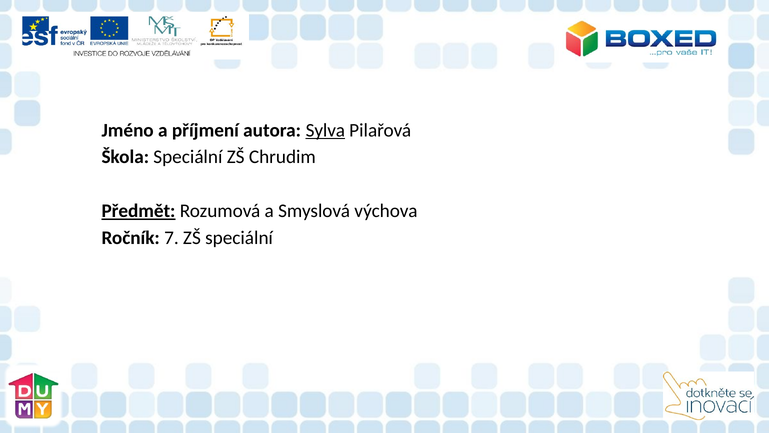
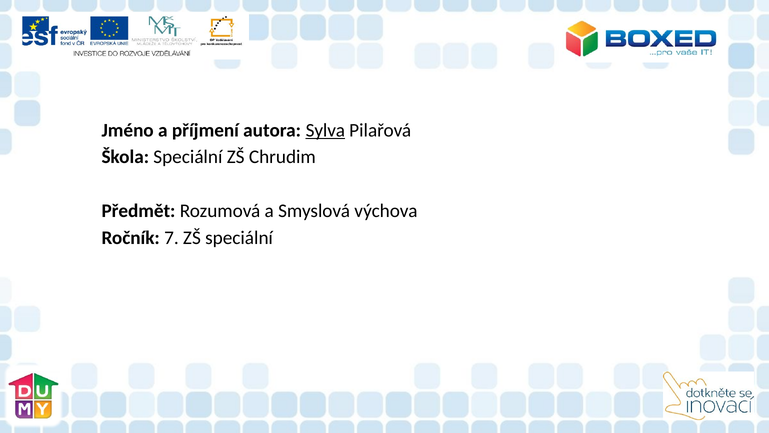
Předmět underline: present -> none
